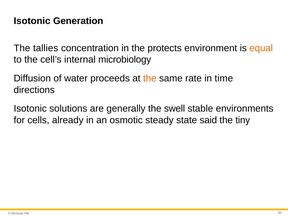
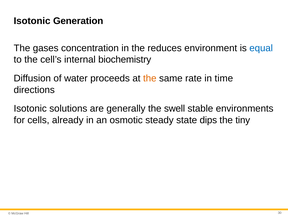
tallies: tallies -> gases
protects: protects -> reduces
equal colour: orange -> blue
microbiology: microbiology -> biochemistry
said: said -> dips
